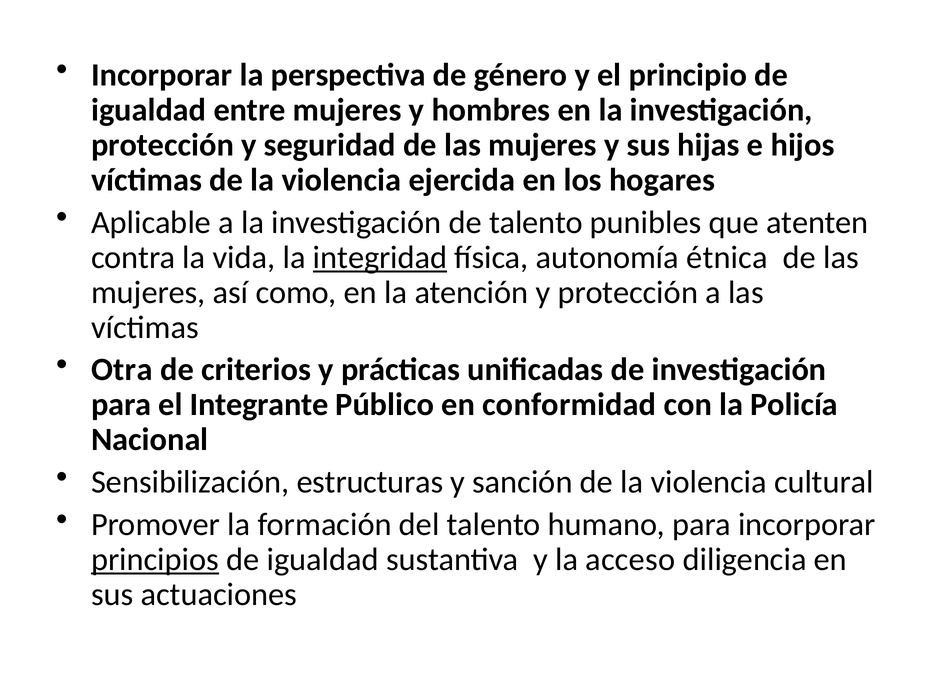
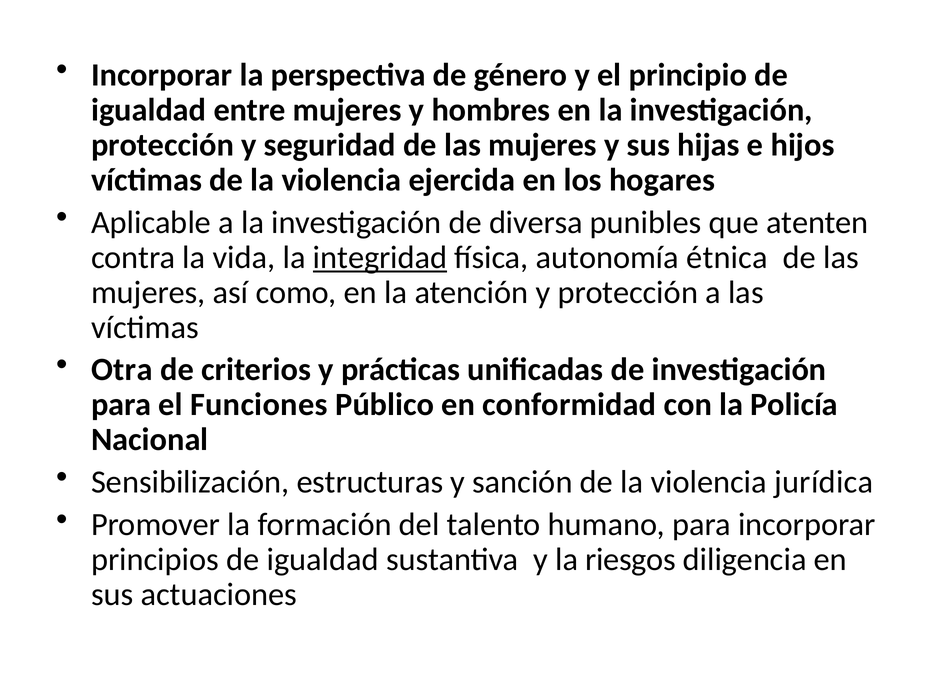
de talento: talento -> diversa
Integrante: Integrante -> Funciones
cultural: cultural -> jurídica
principios underline: present -> none
acceso: acceso -> riesgos
